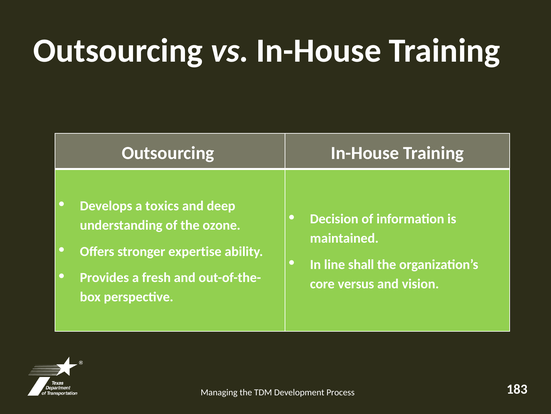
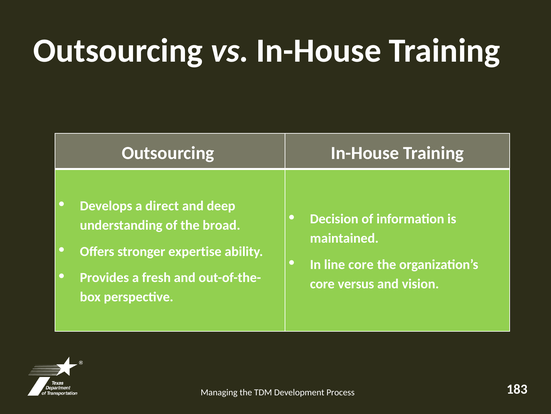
toxics: toxics -> direct
ozone: ozone -> broad
line shall: shall -> core
